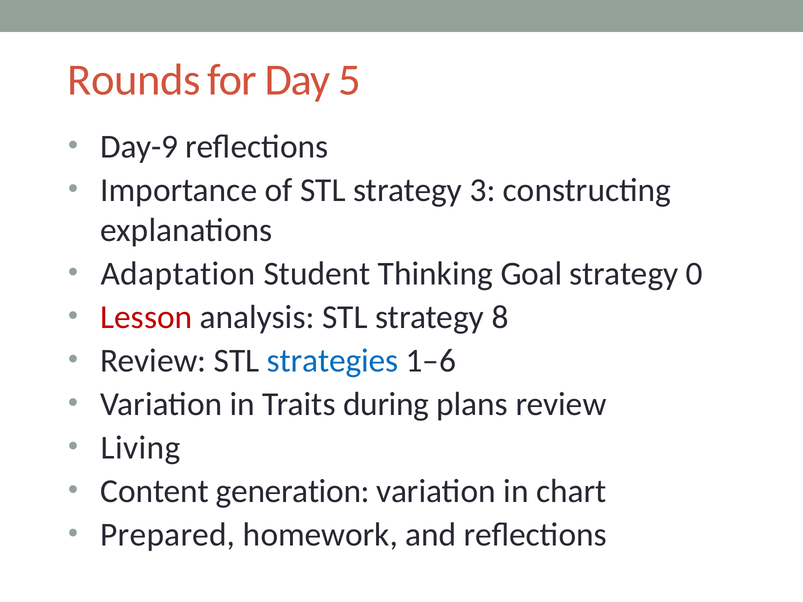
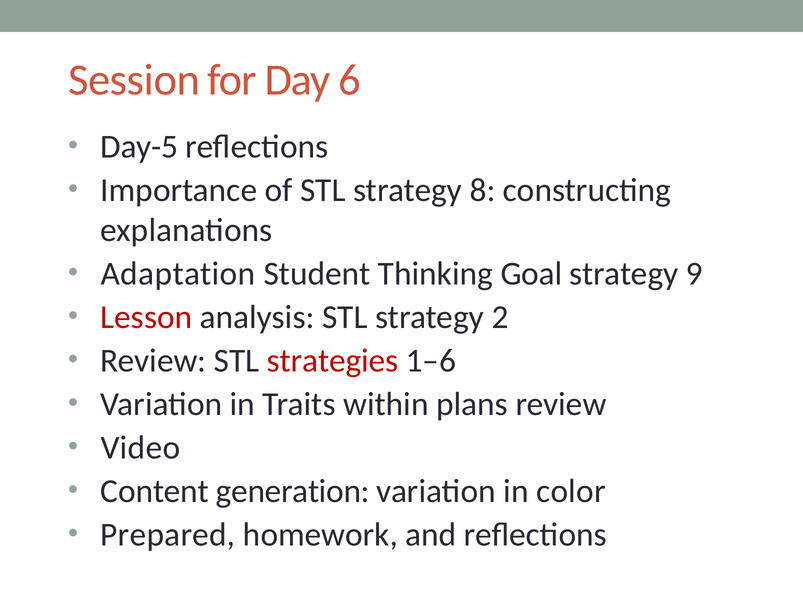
Rounds: Rounds -> Session
5: 5 -> 6
Day-9: Day-9 -> Day-5
3: 3 -> 8
0: 0 -> 9
8: 8 -> 2
strategies colour: blue -> red
during: during -> within
Living: Living -> Video
chart: chart -> color
